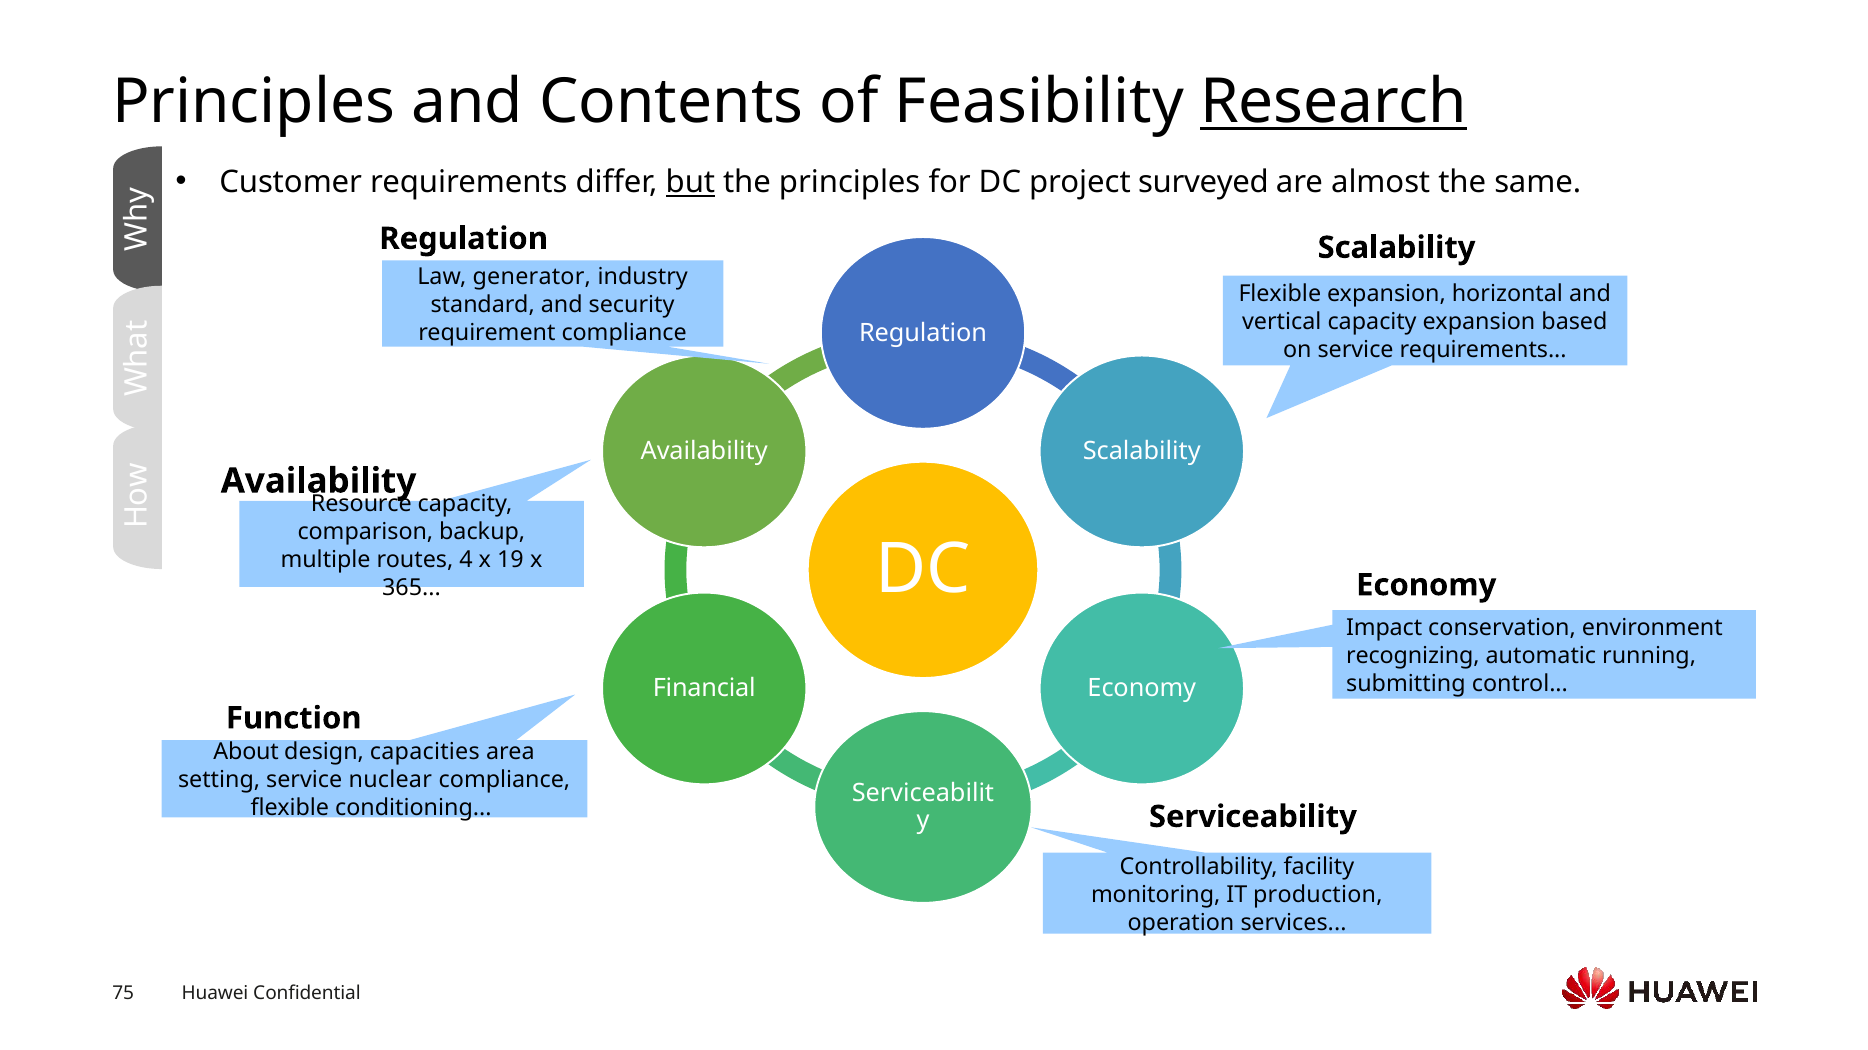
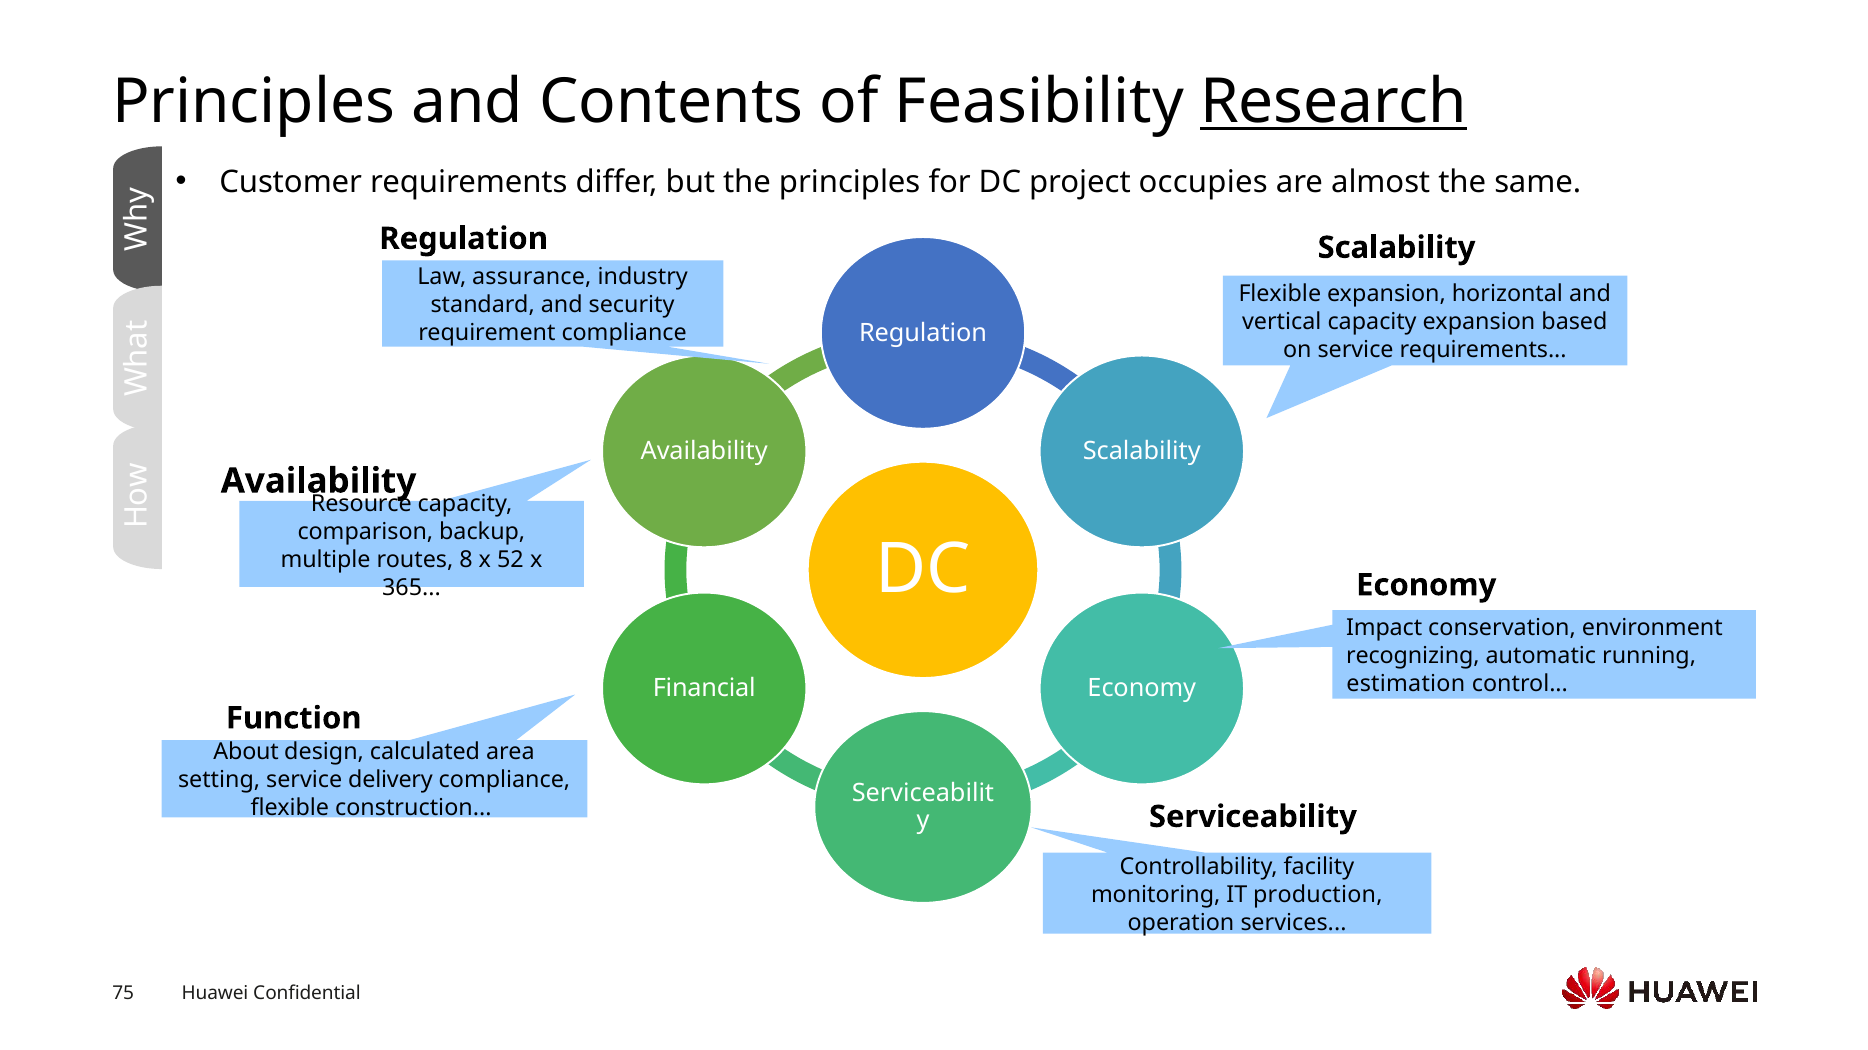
but underline: present -> none
surveyed: surveyed -> occupies
generator: generator -> assurance
4: 4 -> 8
19: 19 -> 52
submitting: submitting -> estimation
capacities: capacities -> calculated
nuclear: nuclear -> delivery
conditioning: conditioning -> construction
